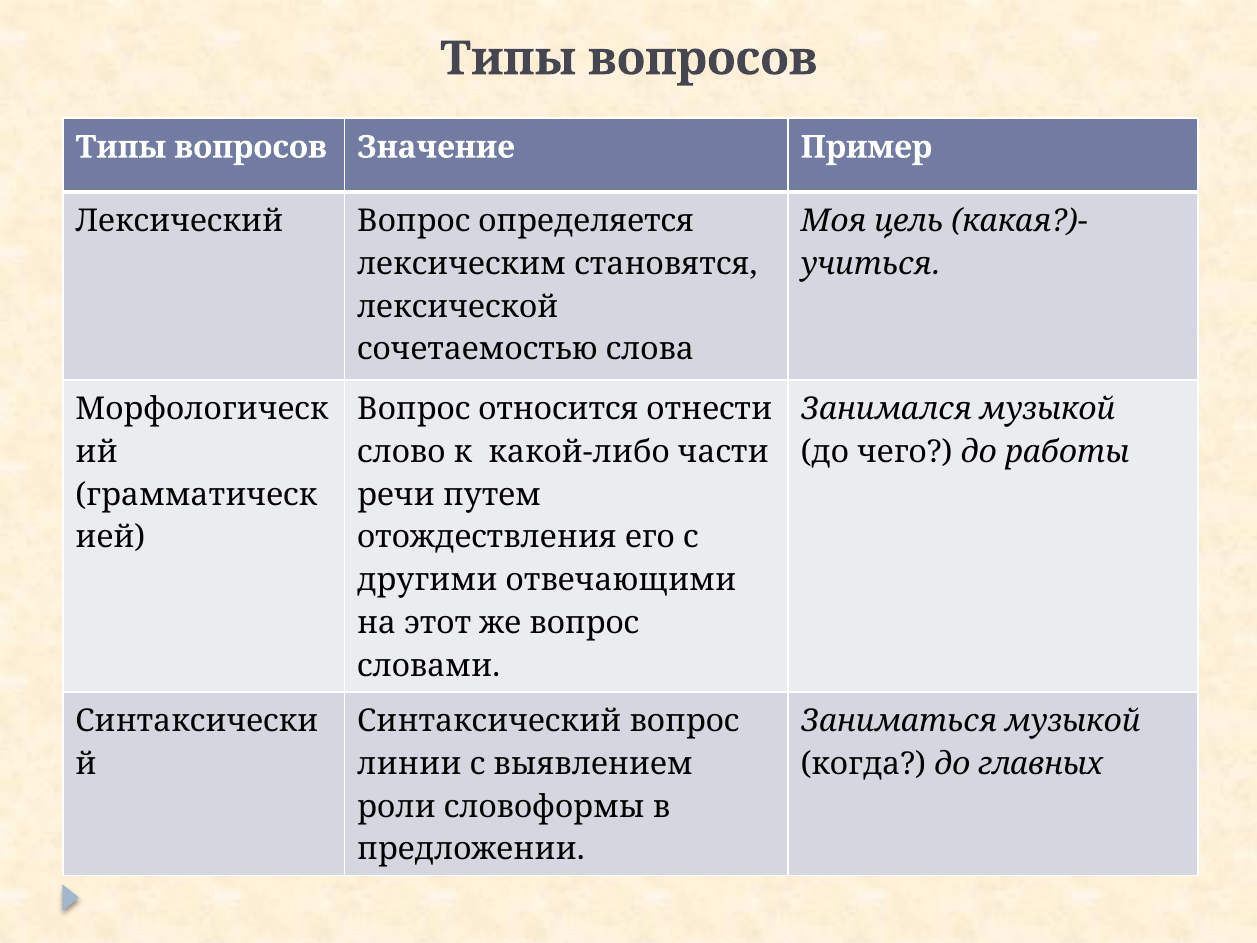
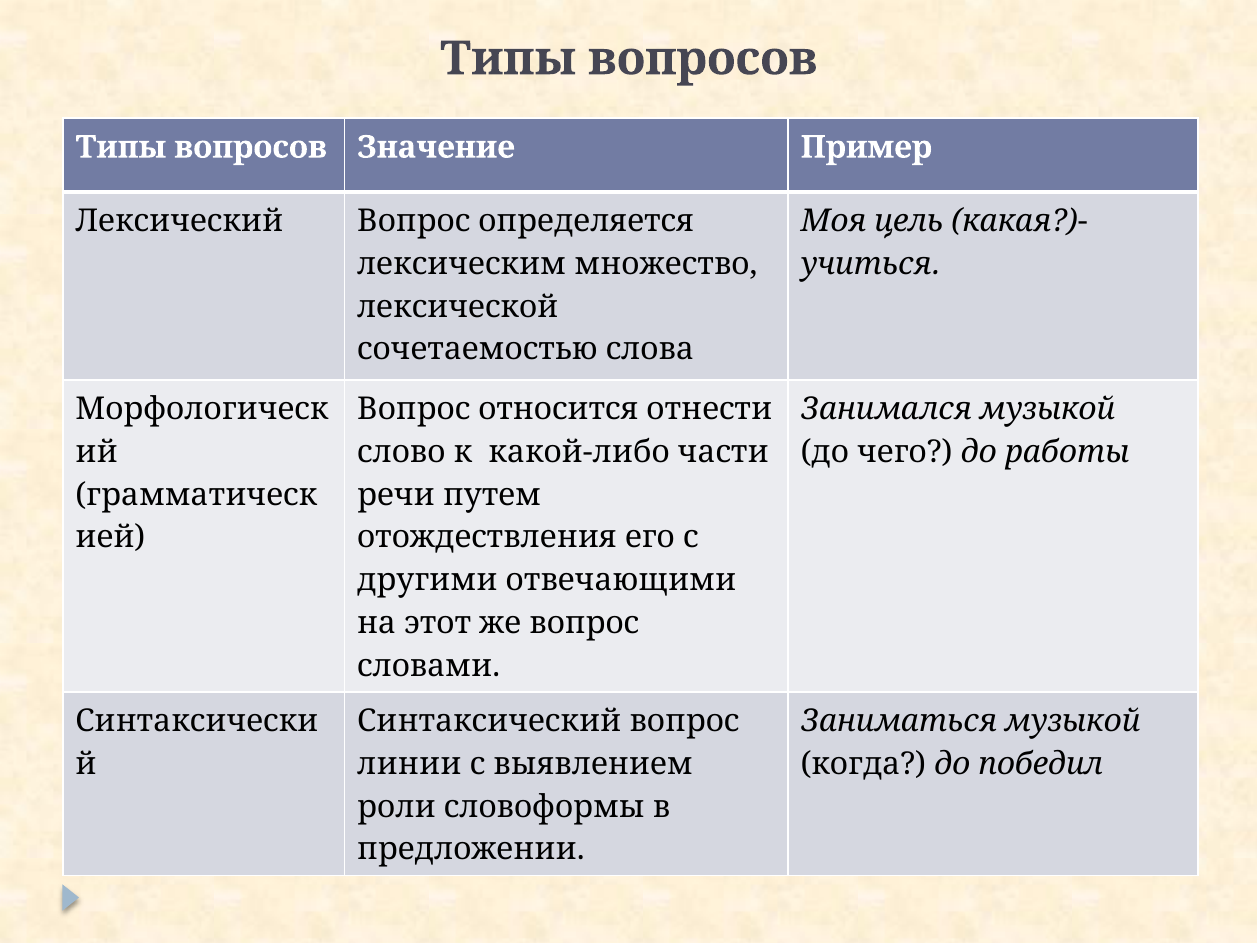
становятся: становятся -> множество
главных: главных -> победил
